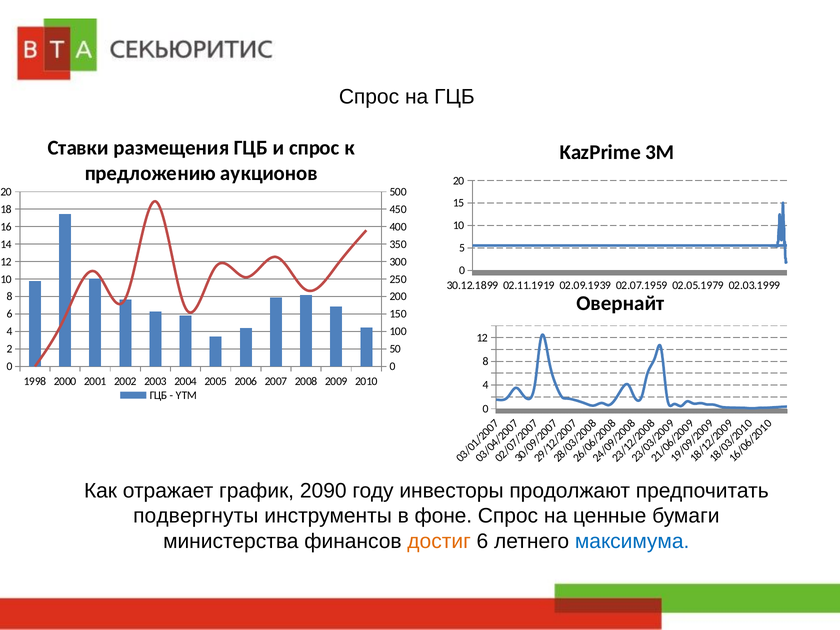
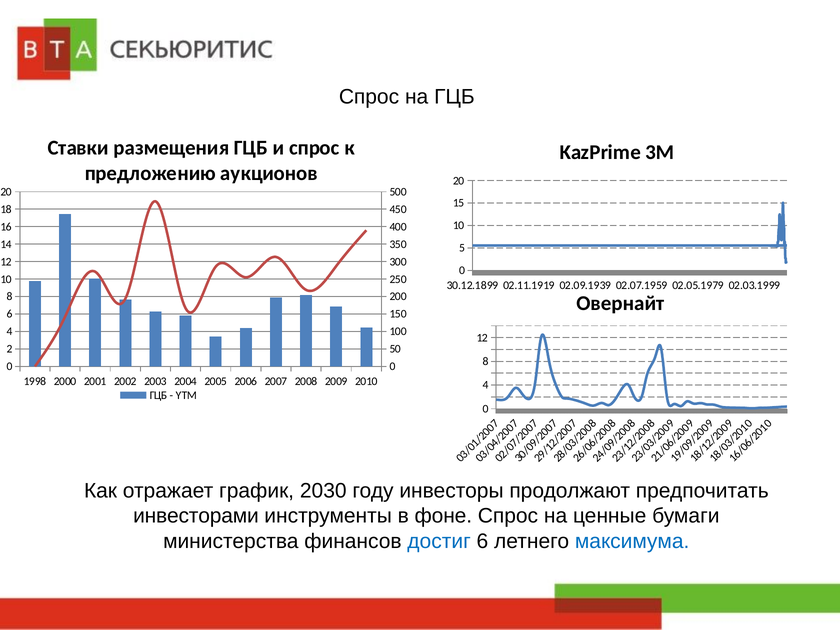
2090: 2090 -> 2030
подвергнуты: подвергнуты -> инвесторами
достиг colour: orange -> blue
